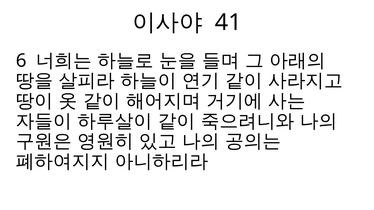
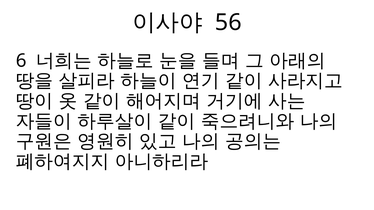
41: 41 -> 56
